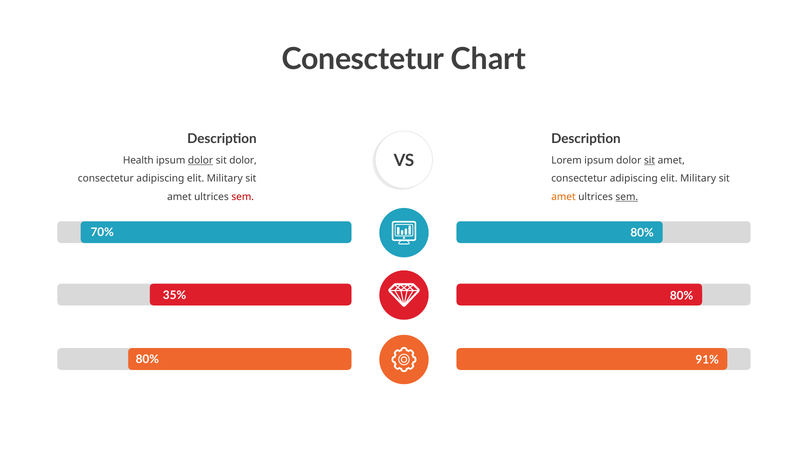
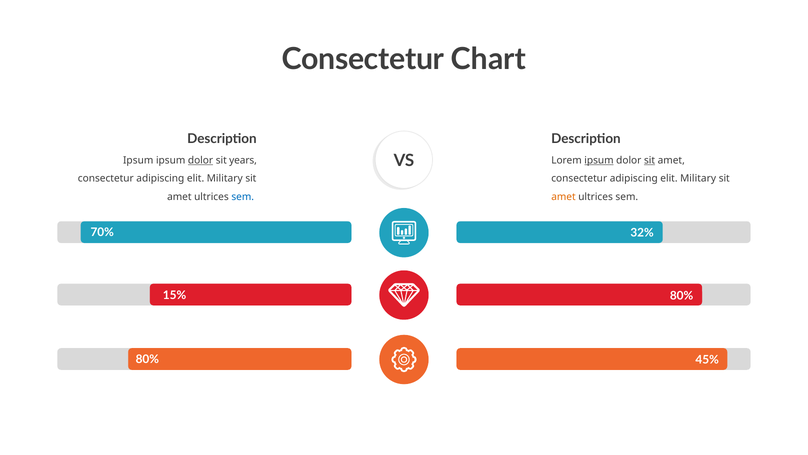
Conesctetur at (363, 59): Conesctetur -> Consectetur
Health at (138, 160): Health -> Ipsum
sit dolor: dolor -> years
ipsum at (599, 160) underline: none -> present
sem at (243, 197) colour: red -> blue
sem at (627, 197) underline: present -> none
80% at (642, 233): 80% -> 32%
35%: 35% -> 15%
91%: 91% -> 45%
